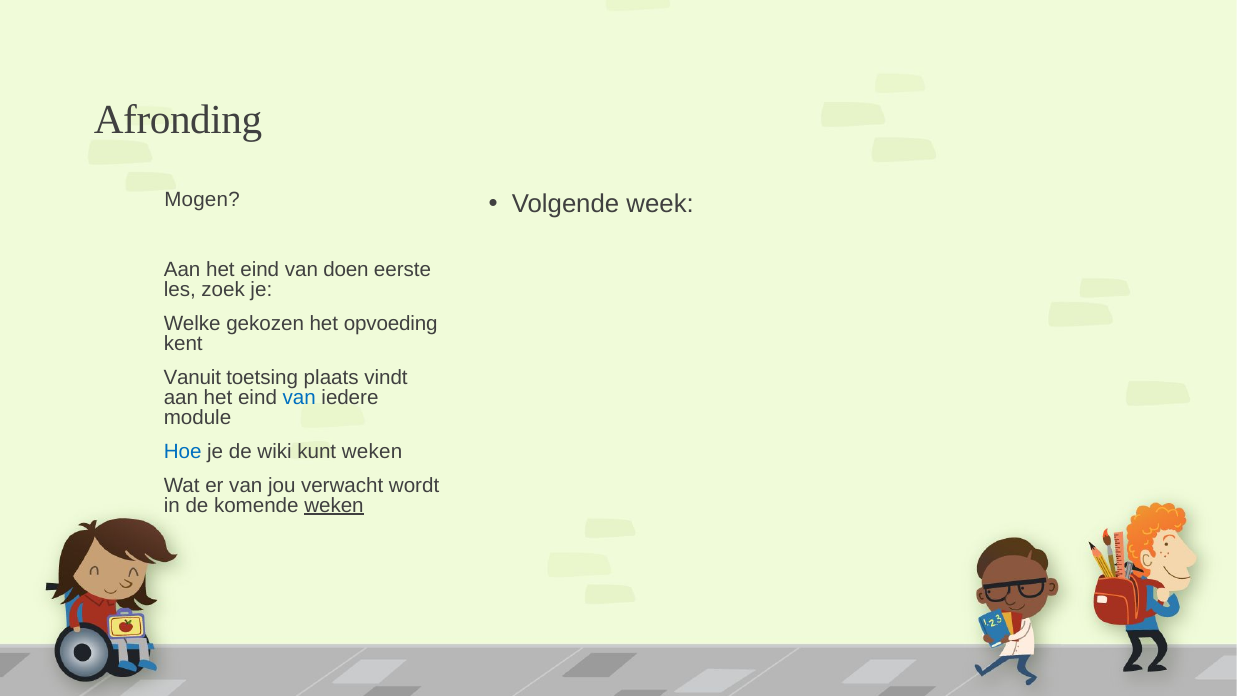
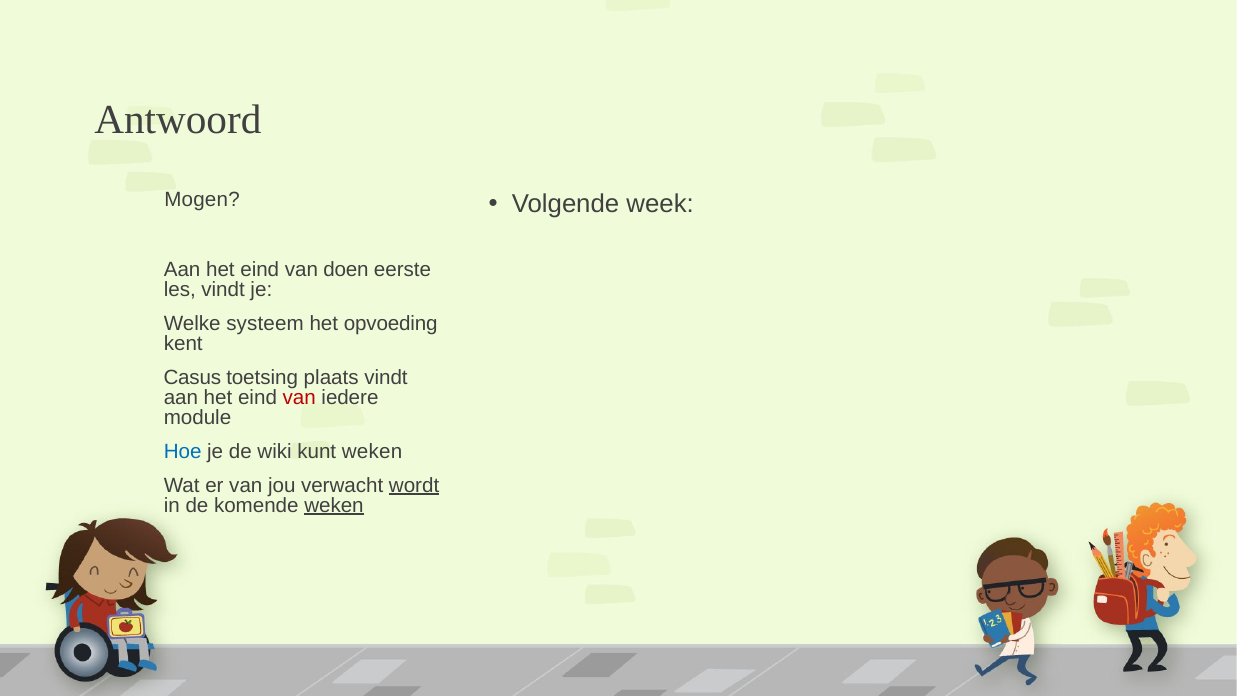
Afronding: Afronding -> Antwoord
les zoek: zoek -> vindt
gekozen: gekozen -> systeem
Vanuit: Vanuit -> Casus
van at (299, 397) colour: blue -> red
wordt underline: none -> present
